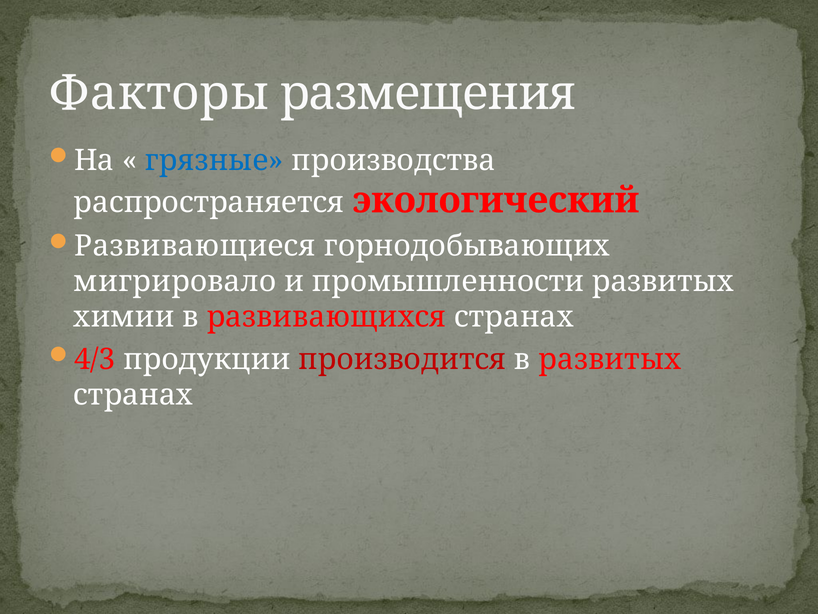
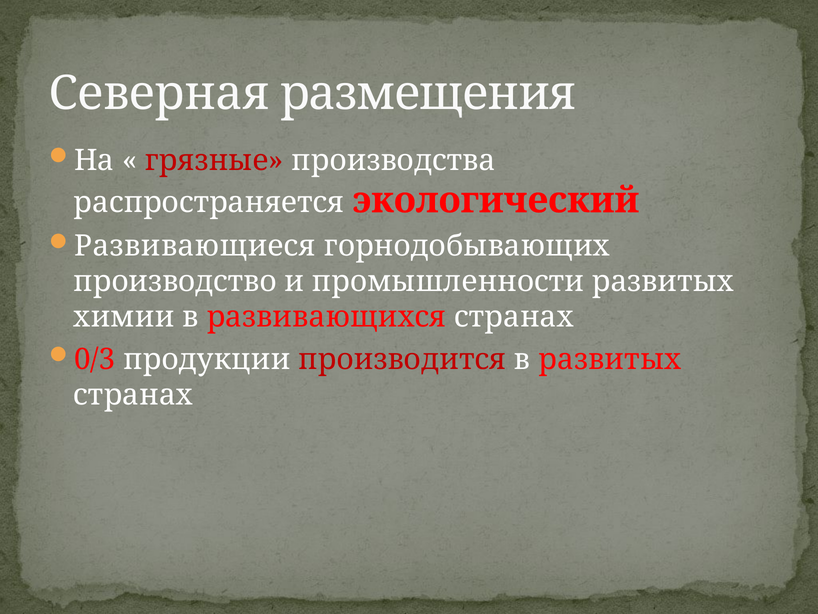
Факторы: Факторы -> Северная
грязные colour: blue -> red
мигрировало: мигрировало -> производство
4/3: 4/3 -> 0/3
